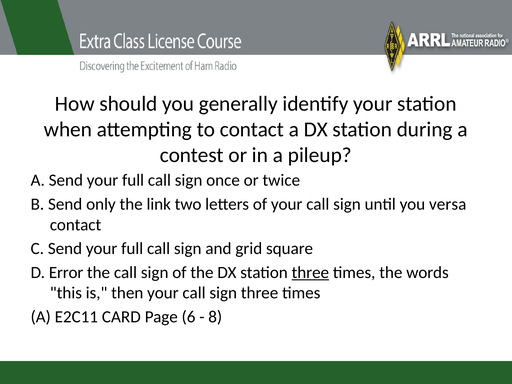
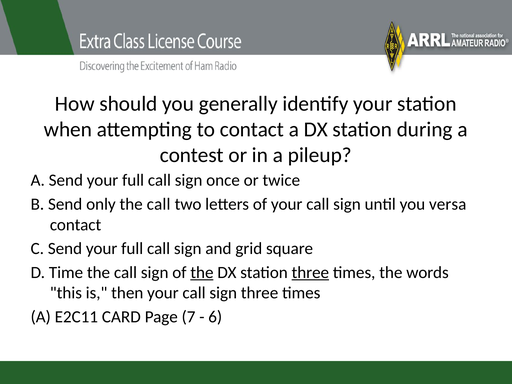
only the link: link -> call
Error: Error -> Time
the at (202, 272) underline: none -> present
6: 6 -> 7
8: 8 -> 6
